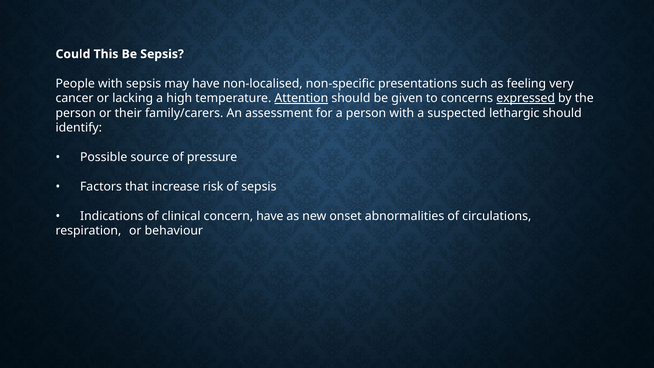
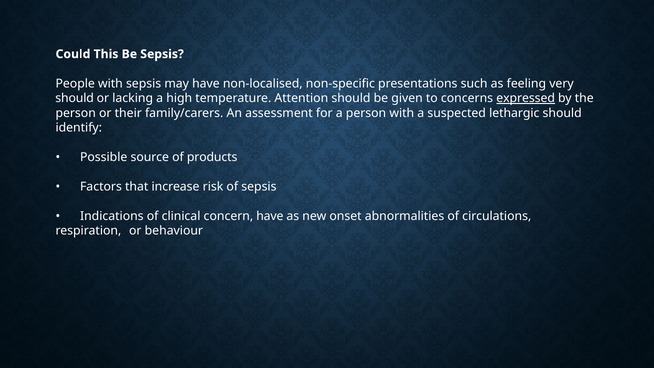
cancer at (75, 98): cancer -> should
Attention underline: present -> none
pressure: pressure -> products
